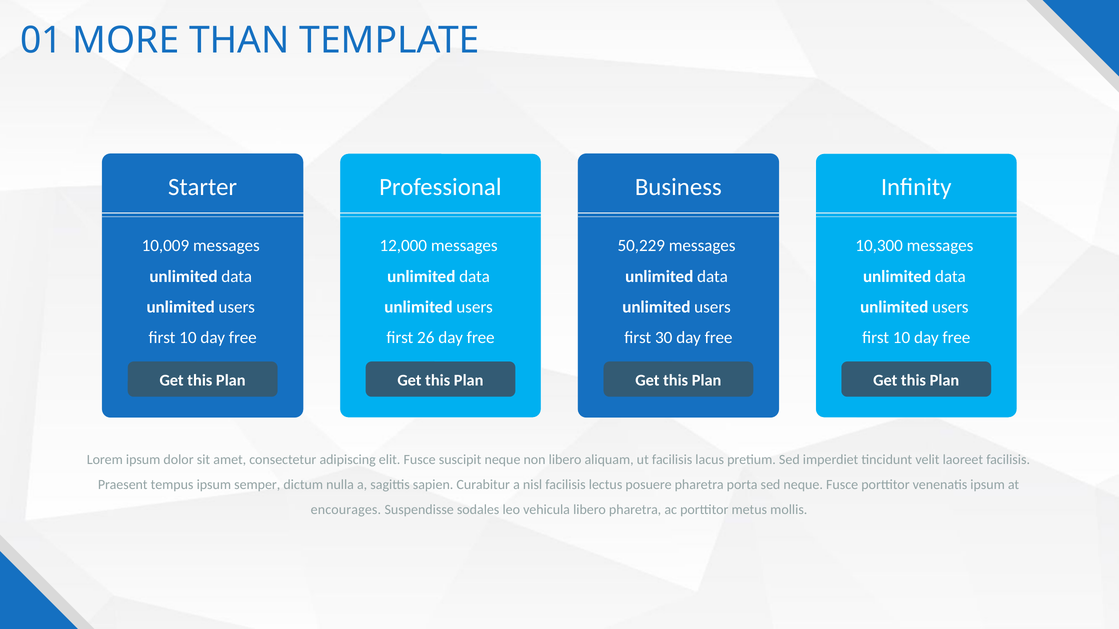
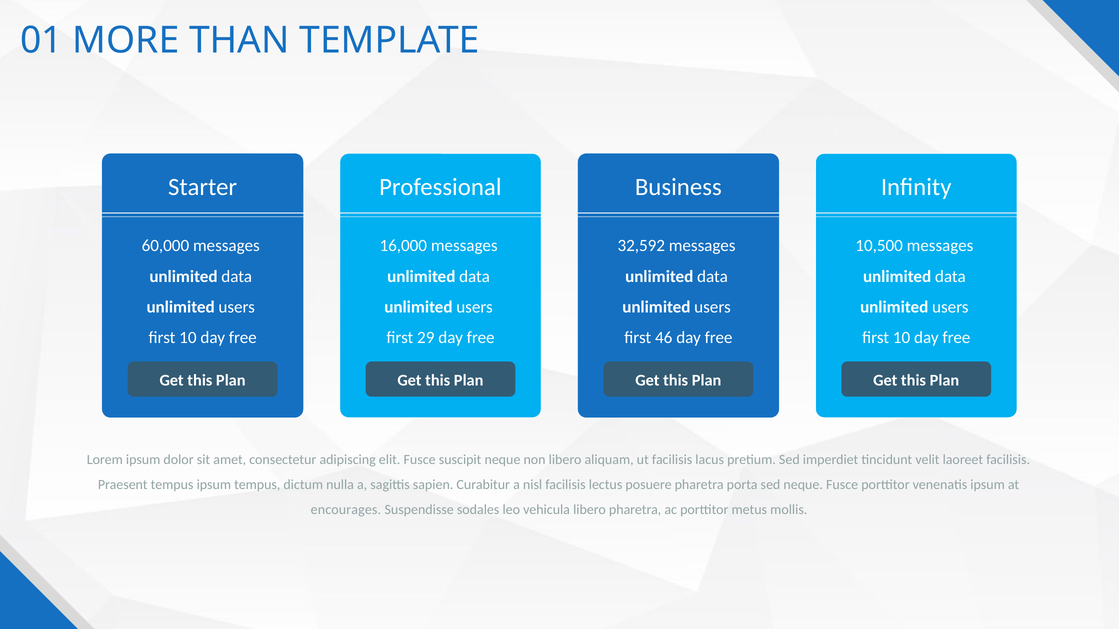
10,009: 10,009 -> 60,000
12,000: 12,000 -> 16,000
50,229: 50,229 -> 32,592
10,300: 10,300 -> 10,500
26: 26 -> 29
30: 30 -> 46
ipsum semper: semper -> tempus
